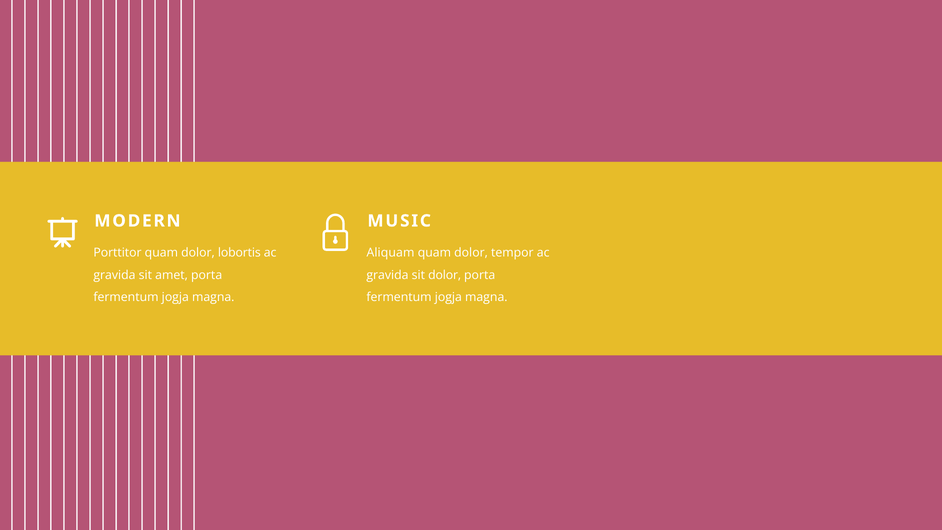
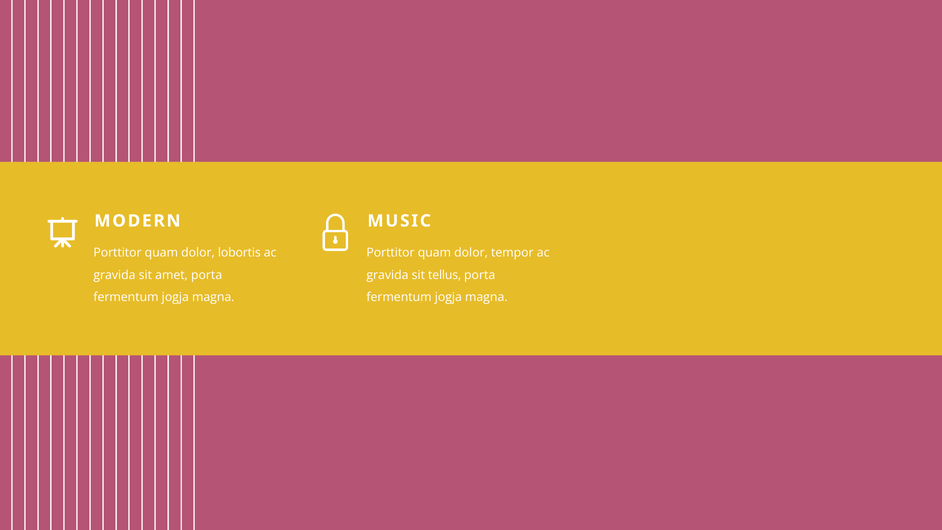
Aliquam at (390, 253): Aliquam -> Porttitor
sit dolor: dolor -> tellus
